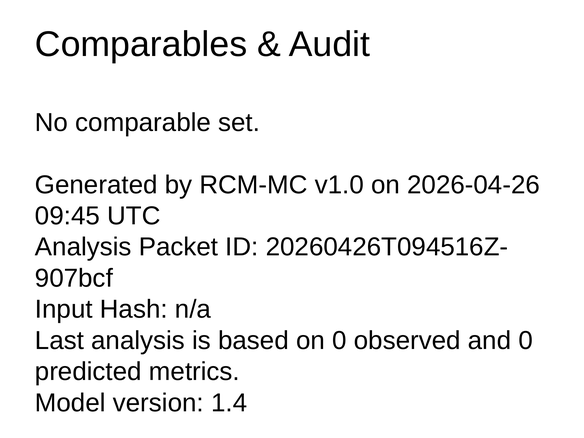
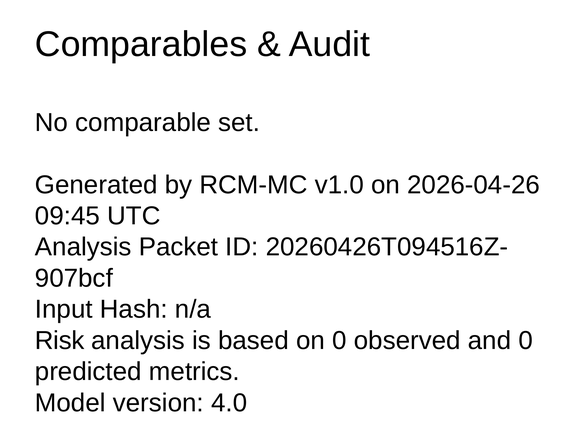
Last: Last -> Risk
1.4: 1.4 -> 4.0
